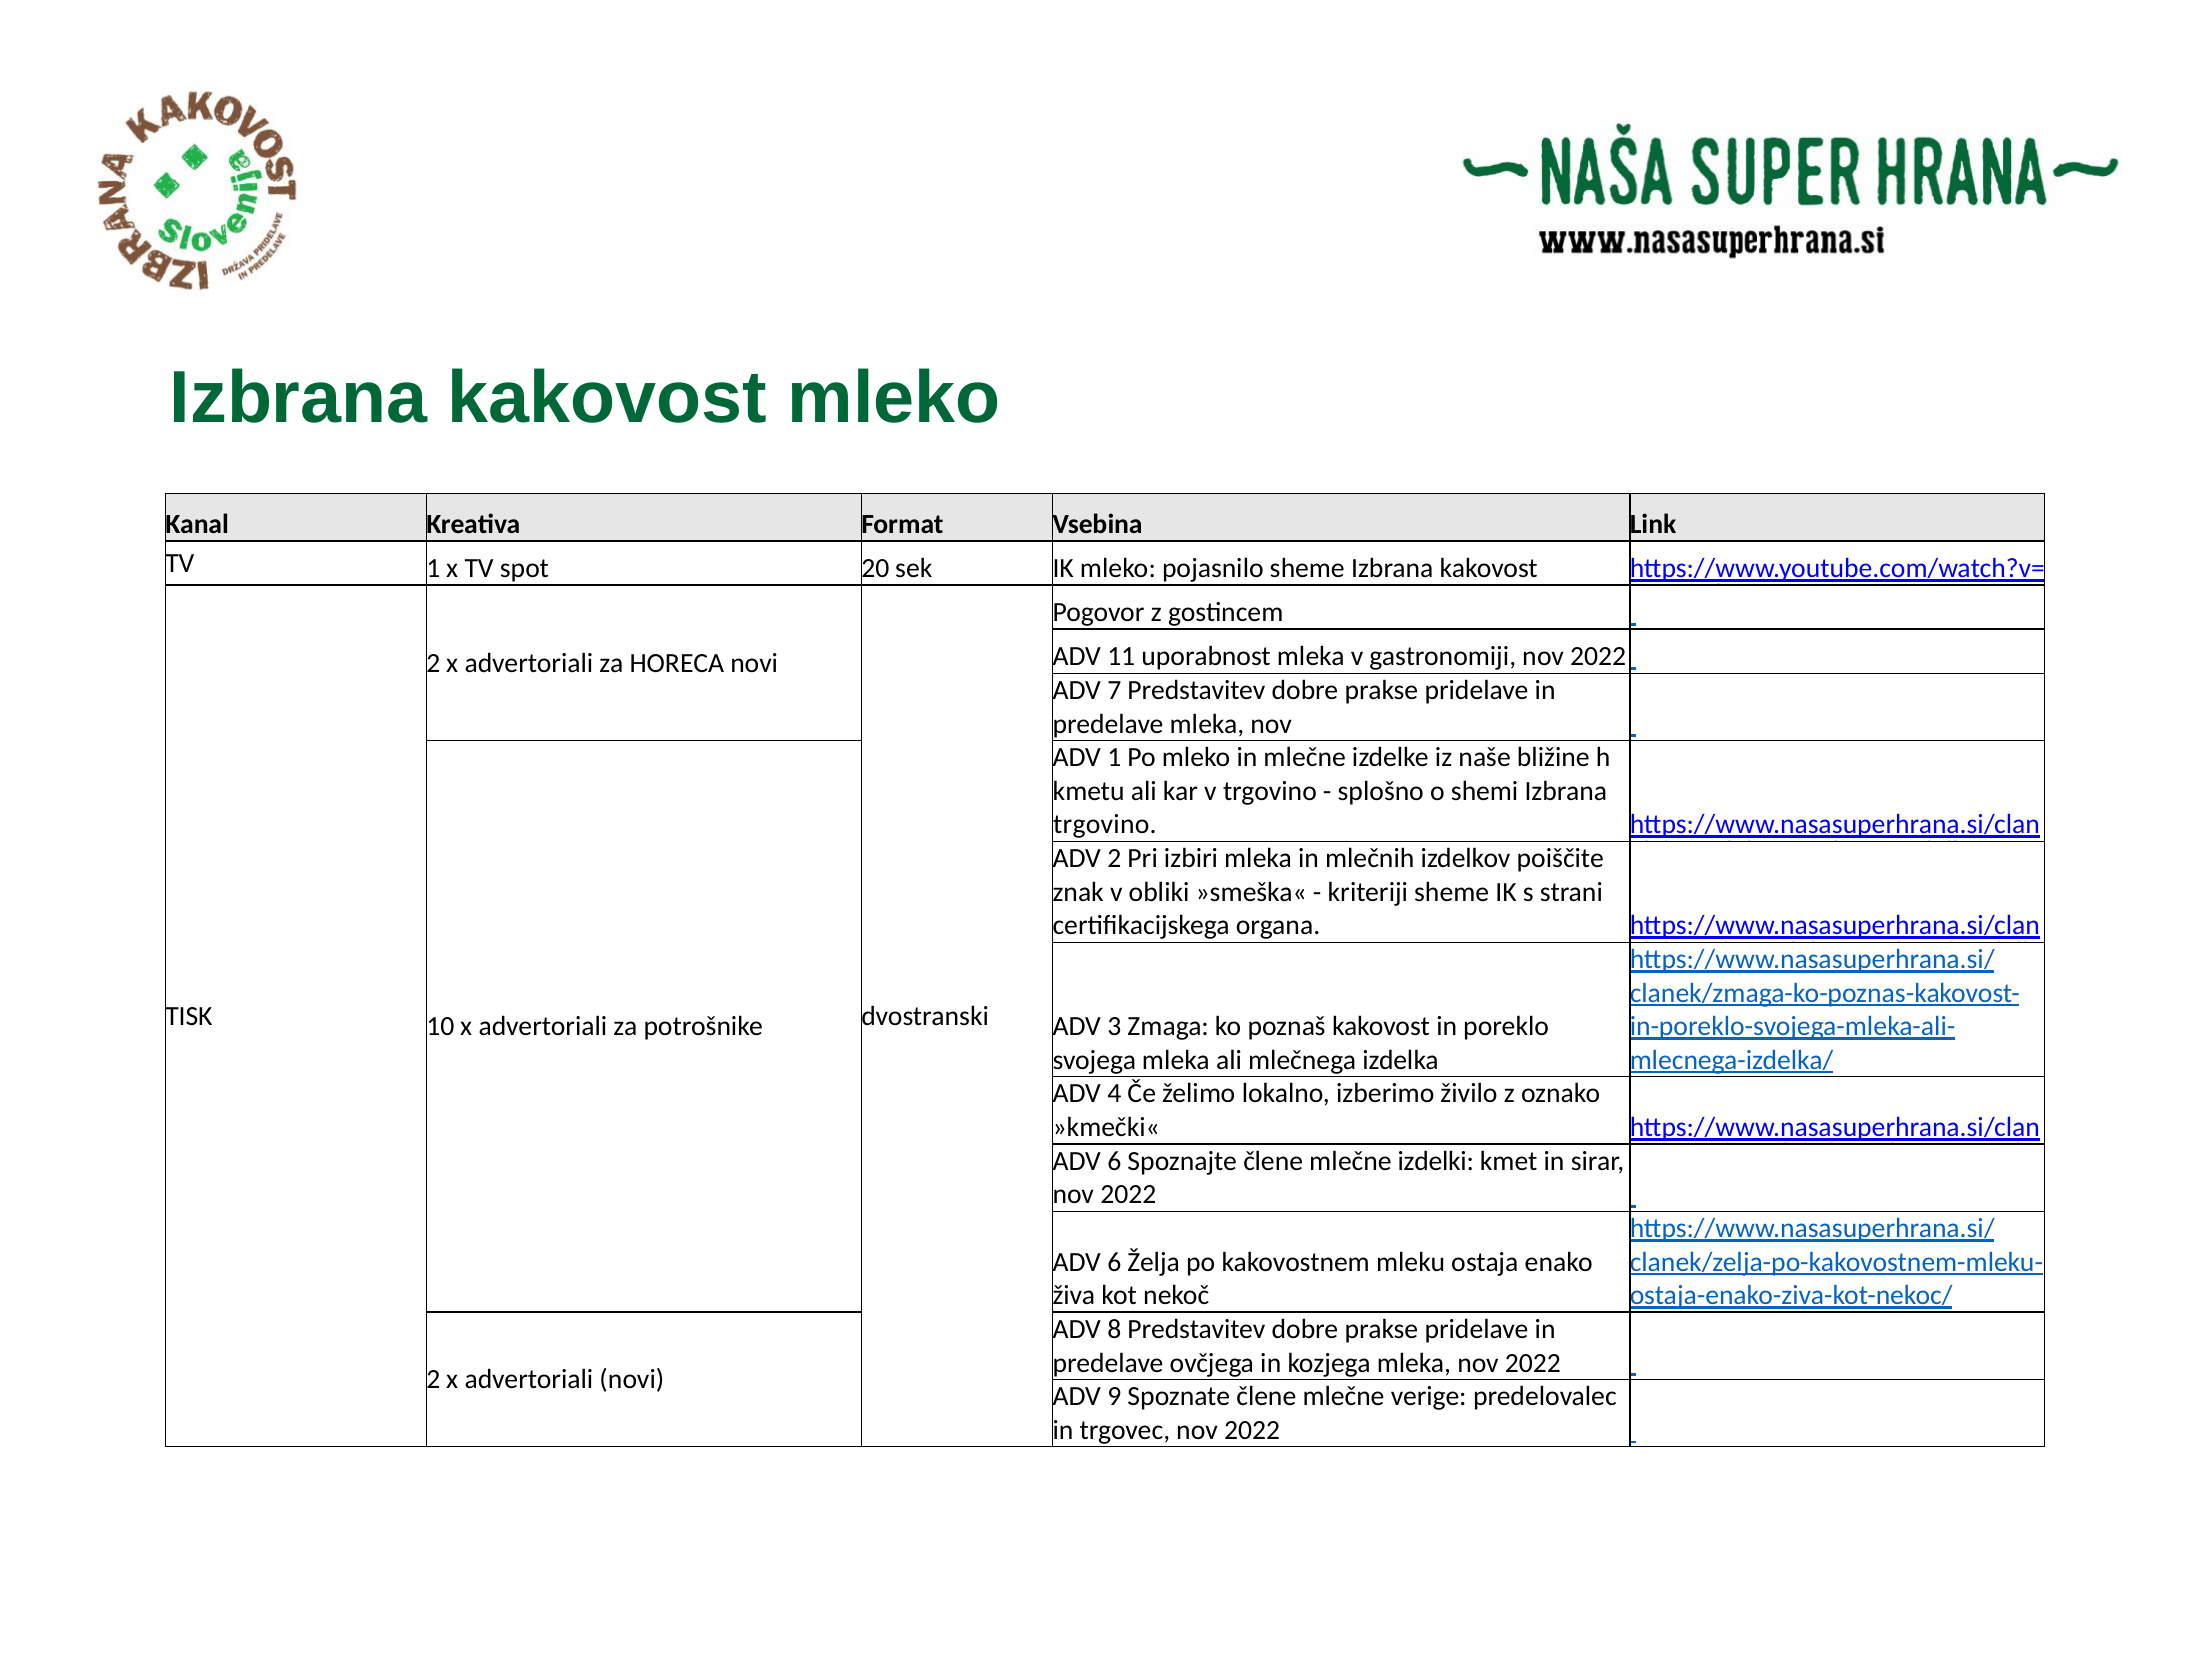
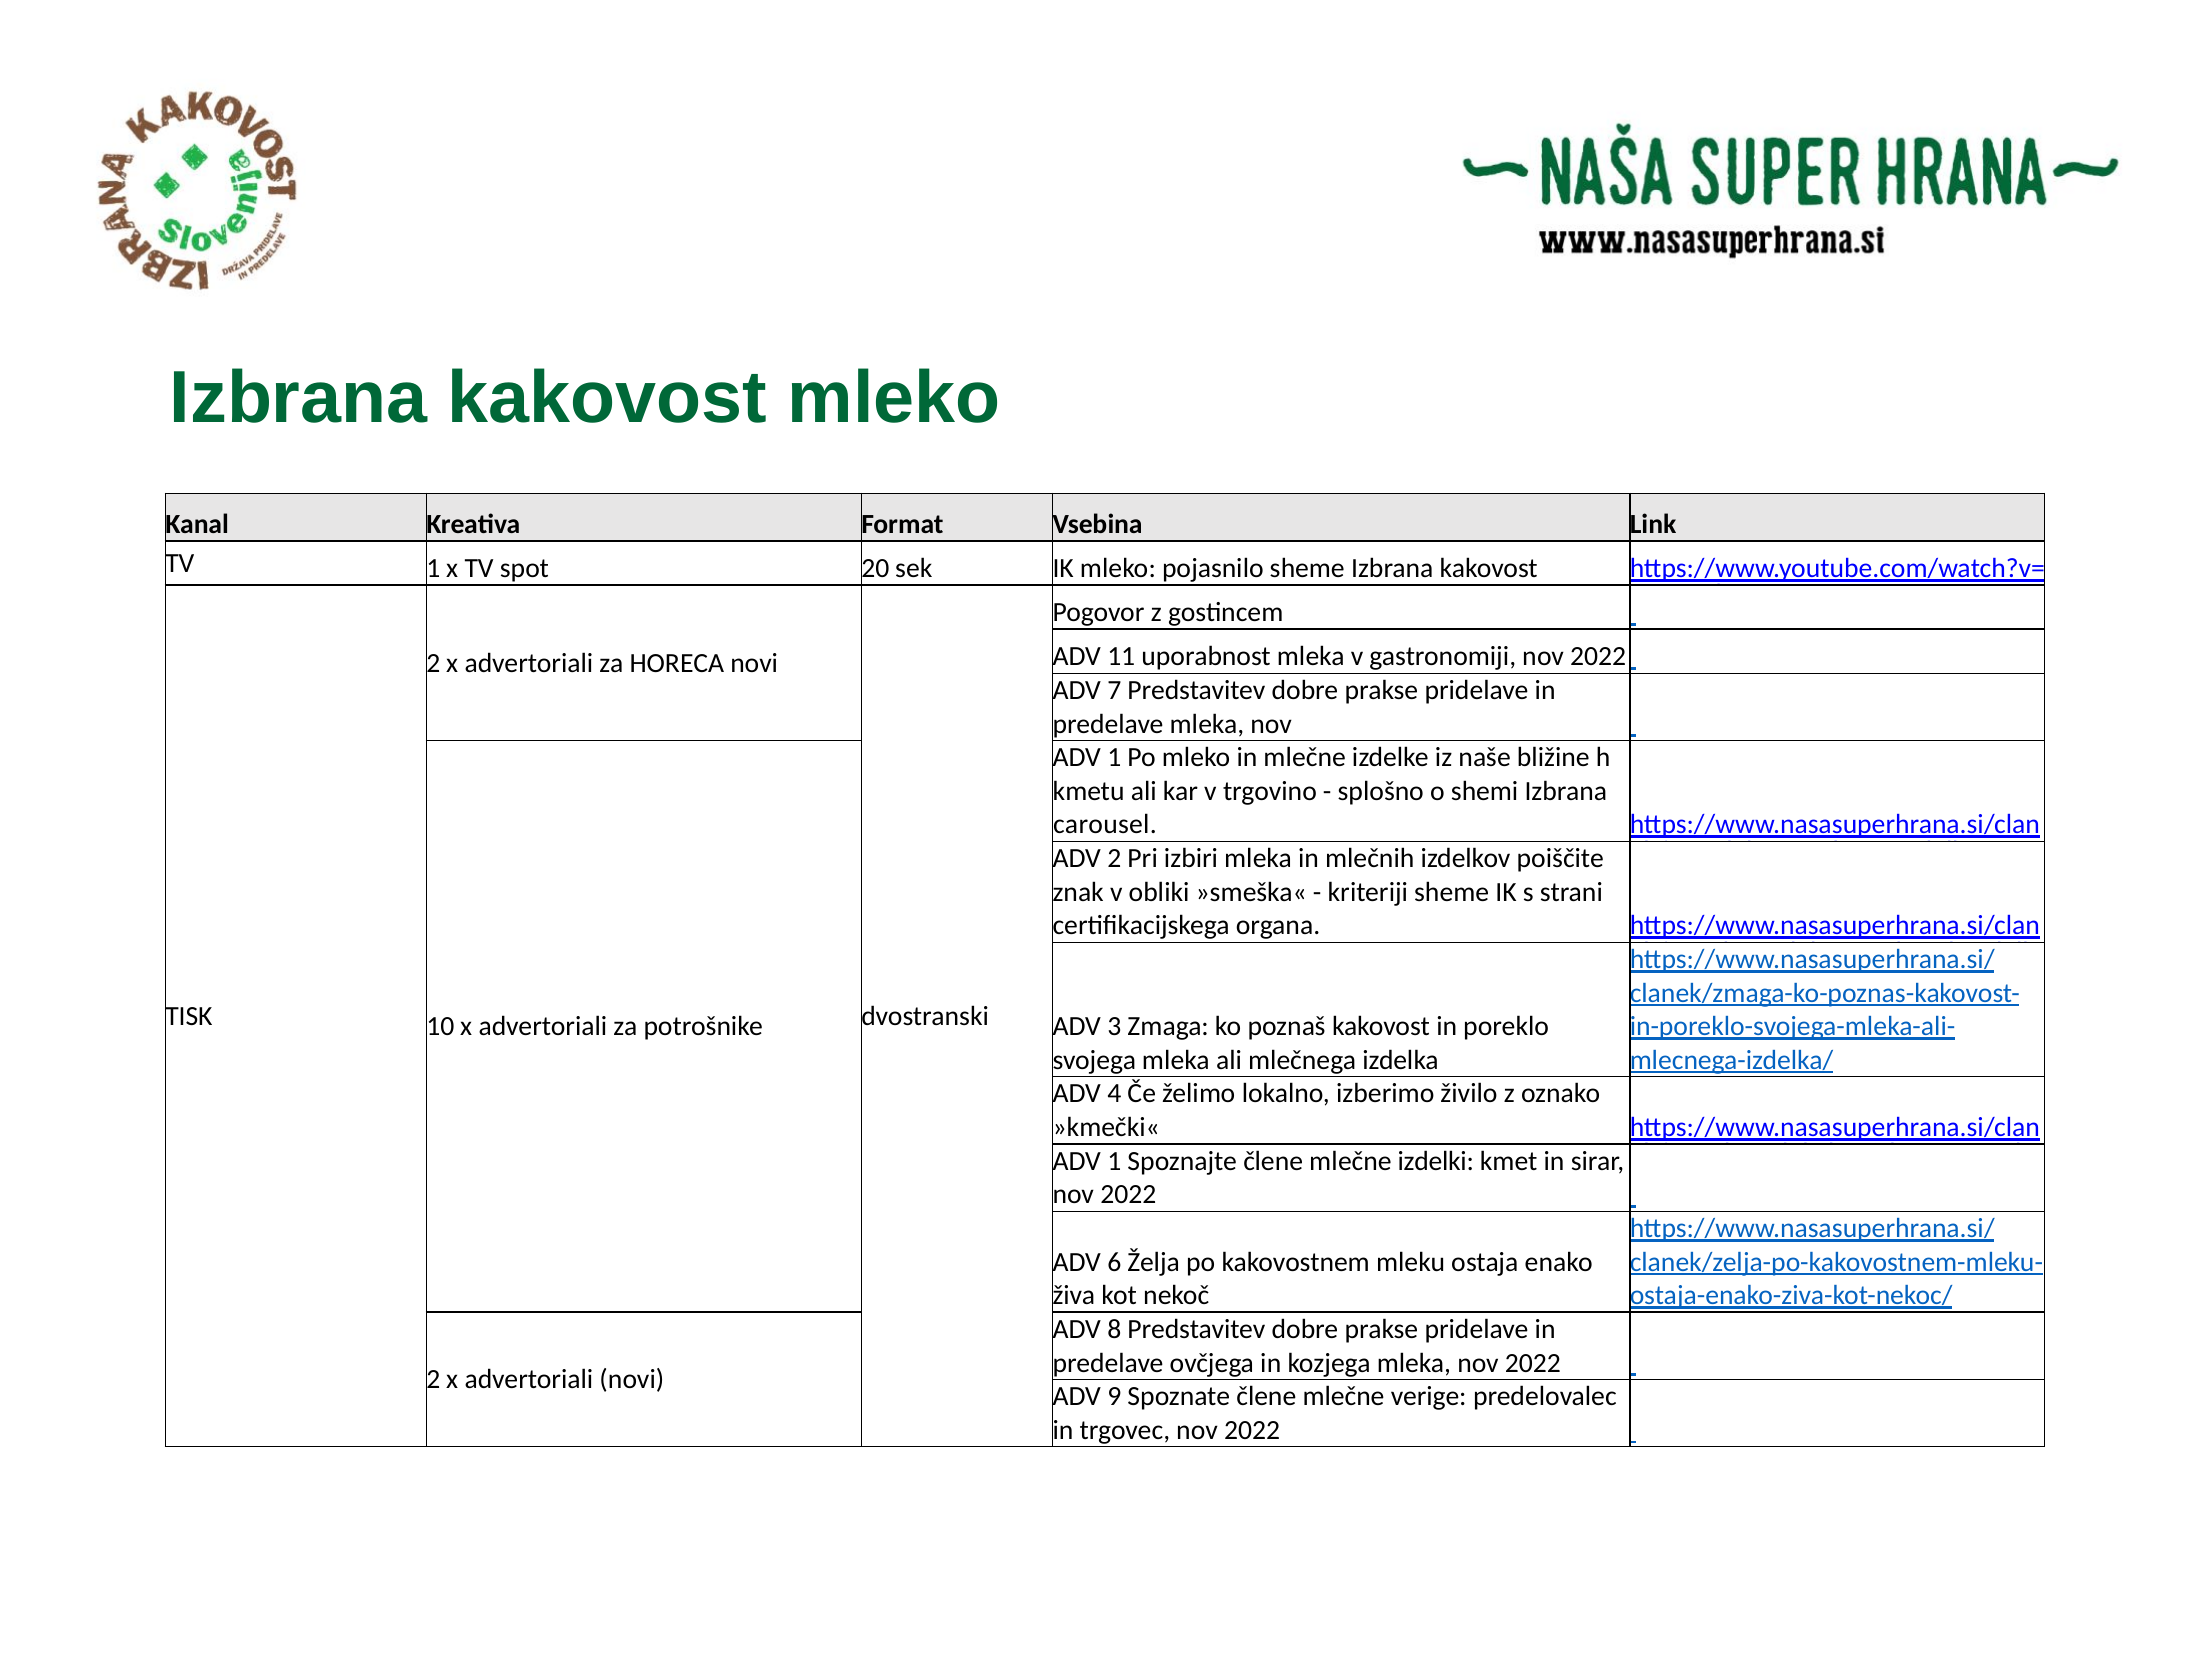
trgovino at (1105, 825): trgovino -> carousel
6 at (1114, 1161): 6 -> 1
